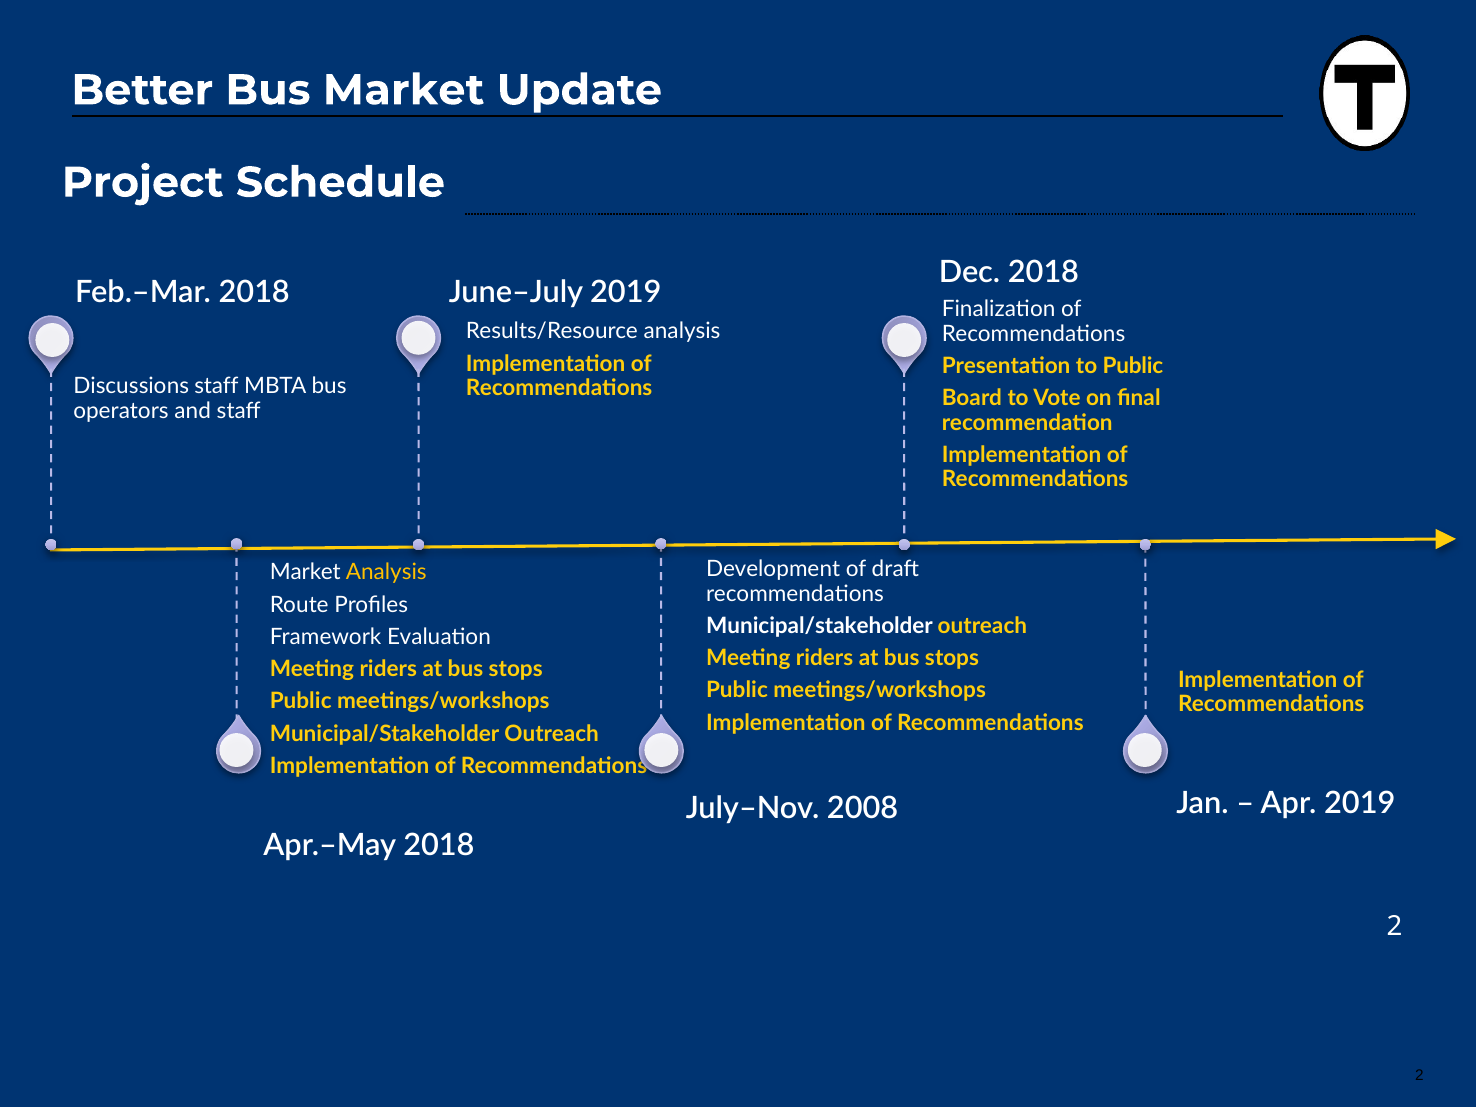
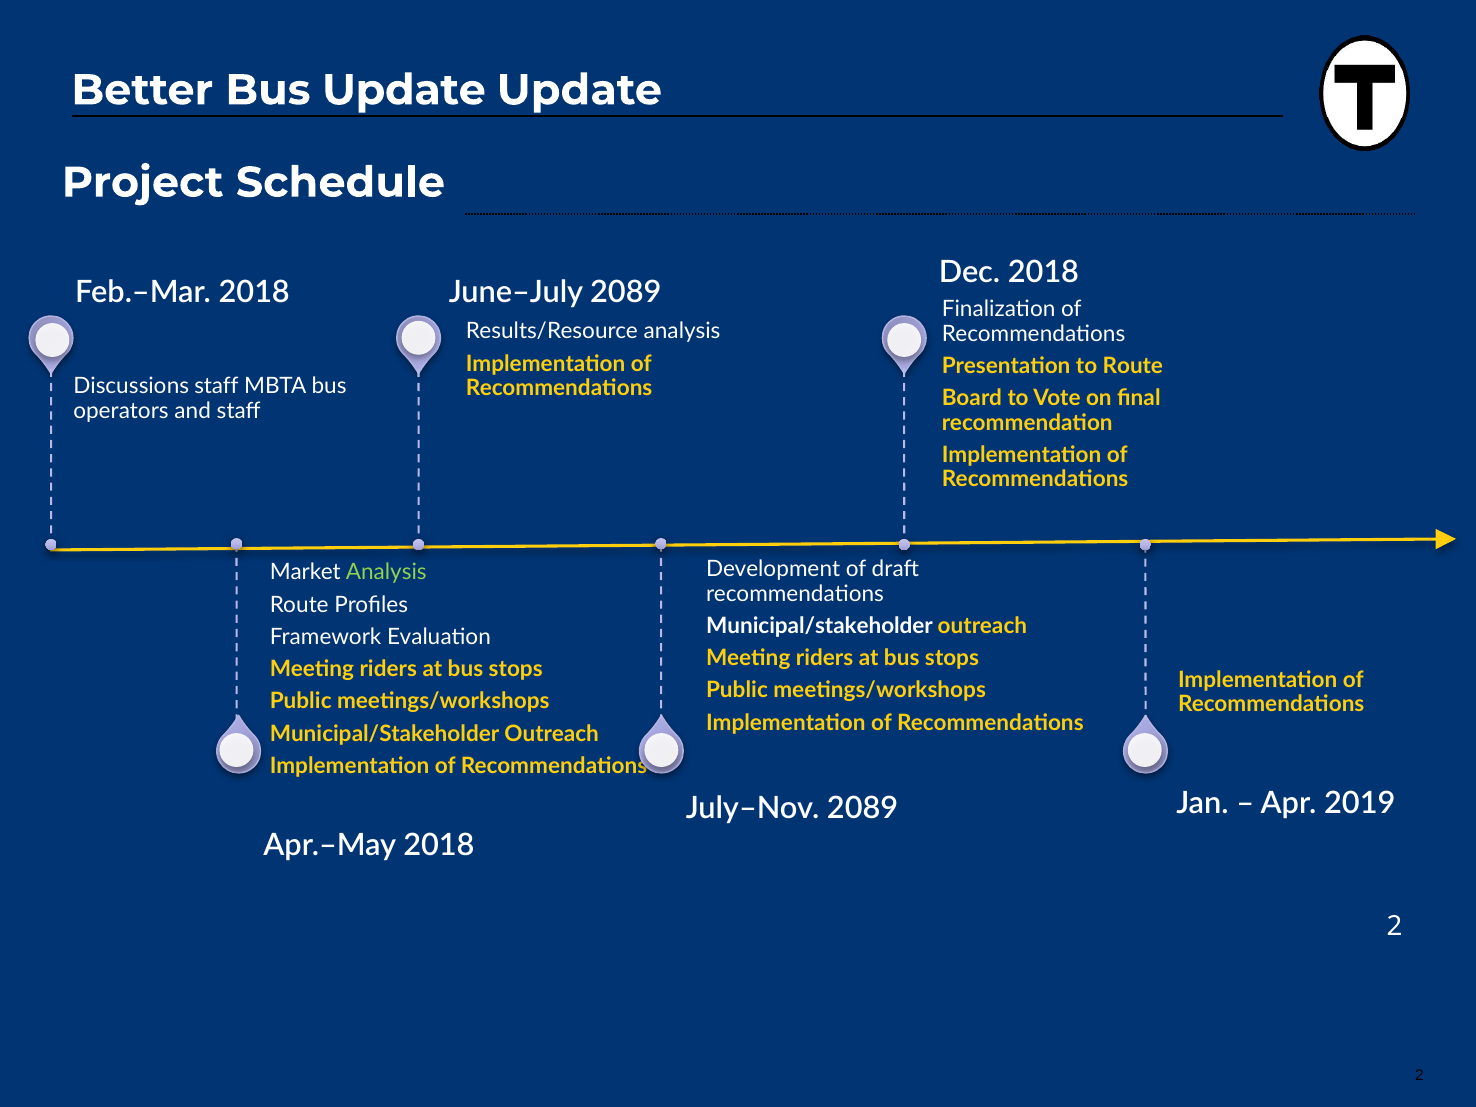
Bus Market: Market -> Update
2019 at (626, 293): 2019 -> 2089
to Public: Public -> Route
Analysis at (386, 573) colour: yellow -> light green
July–Nov 2008: 2008 -> 2089
